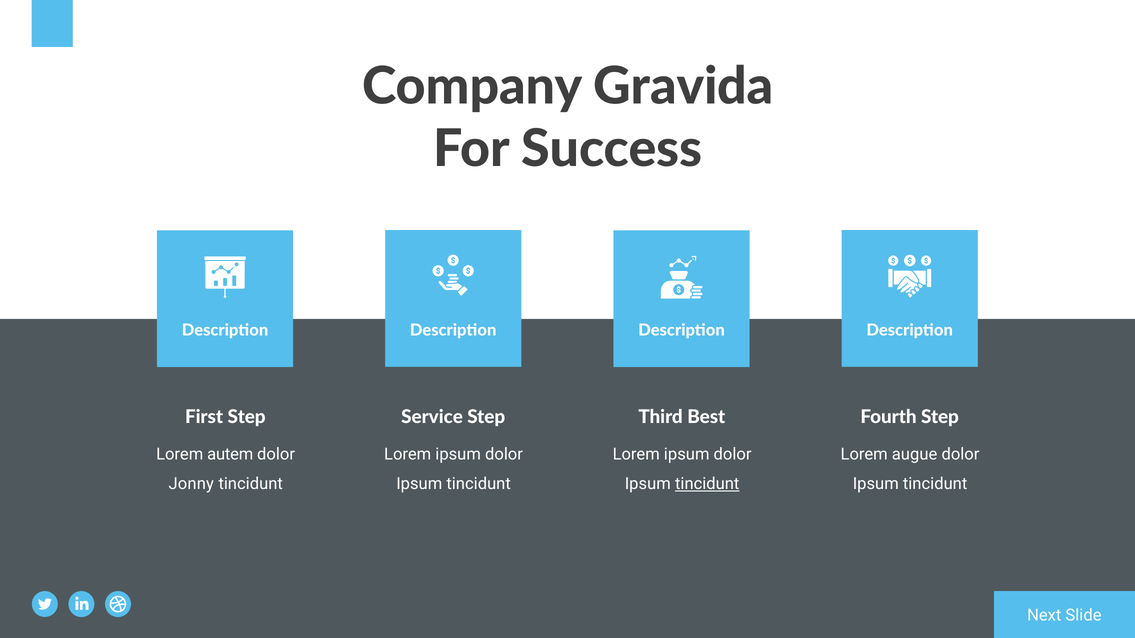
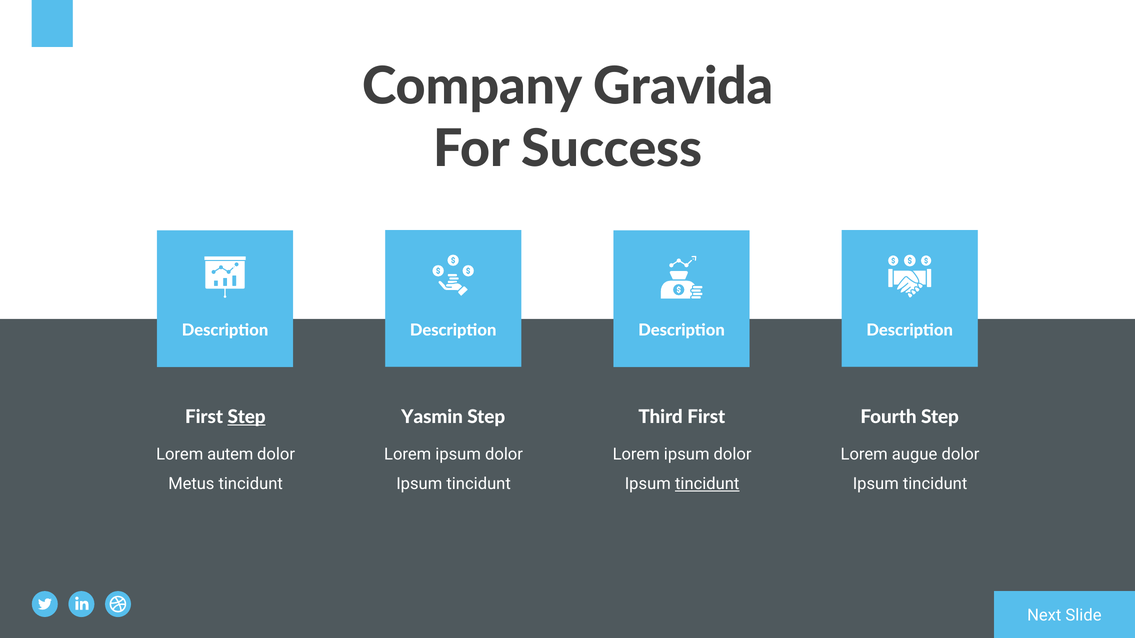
Step at (247, 417) underline: none -> present
Service: Service -> Yasmin
Third Best: Best -> First
Jonny: Jonny -> Metus
